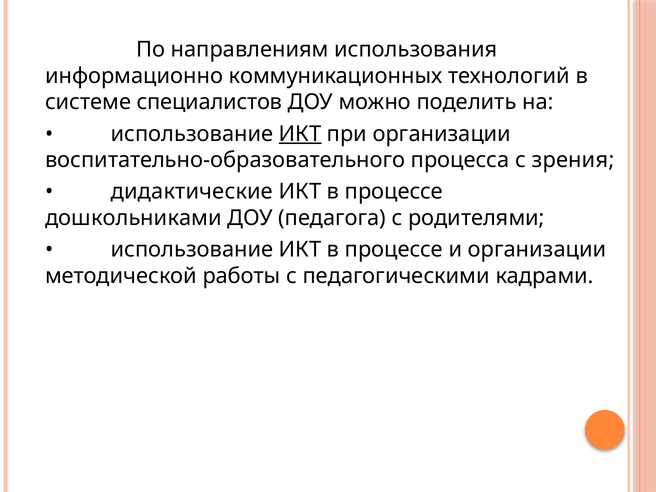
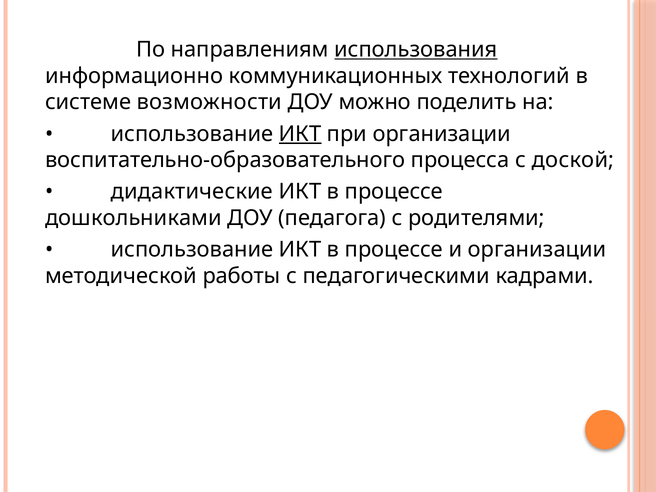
использования underline: none -> present
специалистов: специалистов -> возможности
зрения: зрения -> доской
